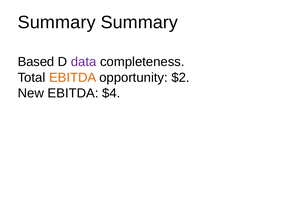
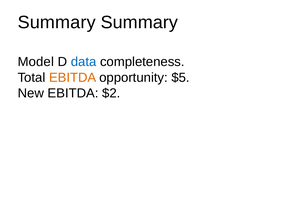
Based: Based -> Model
data colour: purple -> blue
$2: $2 -> $5
$4: $4 -> $2
